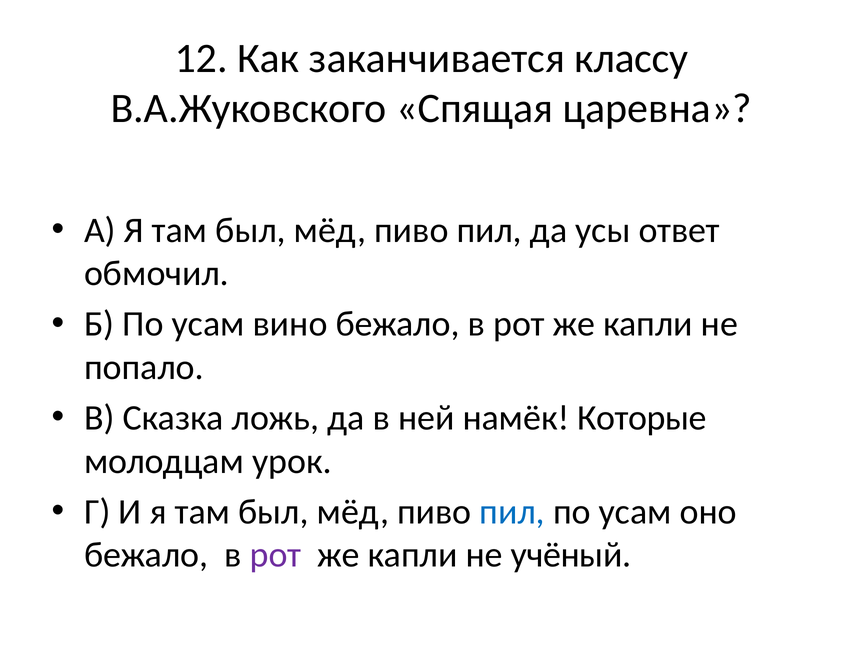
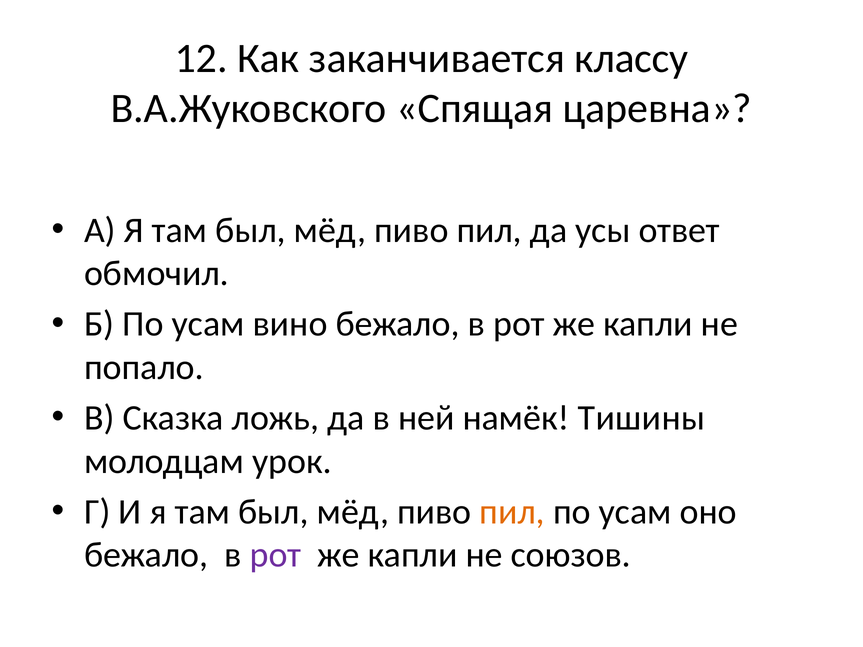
Которые: Которые -> Тишины
пил at (512, 512) colour: blue -> orange
учёный: учёный -> союзов
